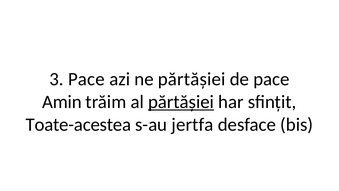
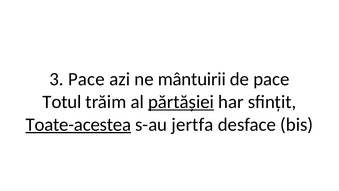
ne părtășiei: părtășiei -> mântuirii
Amin: Amin -> Totul
Toate-acestea underline: none -> present
